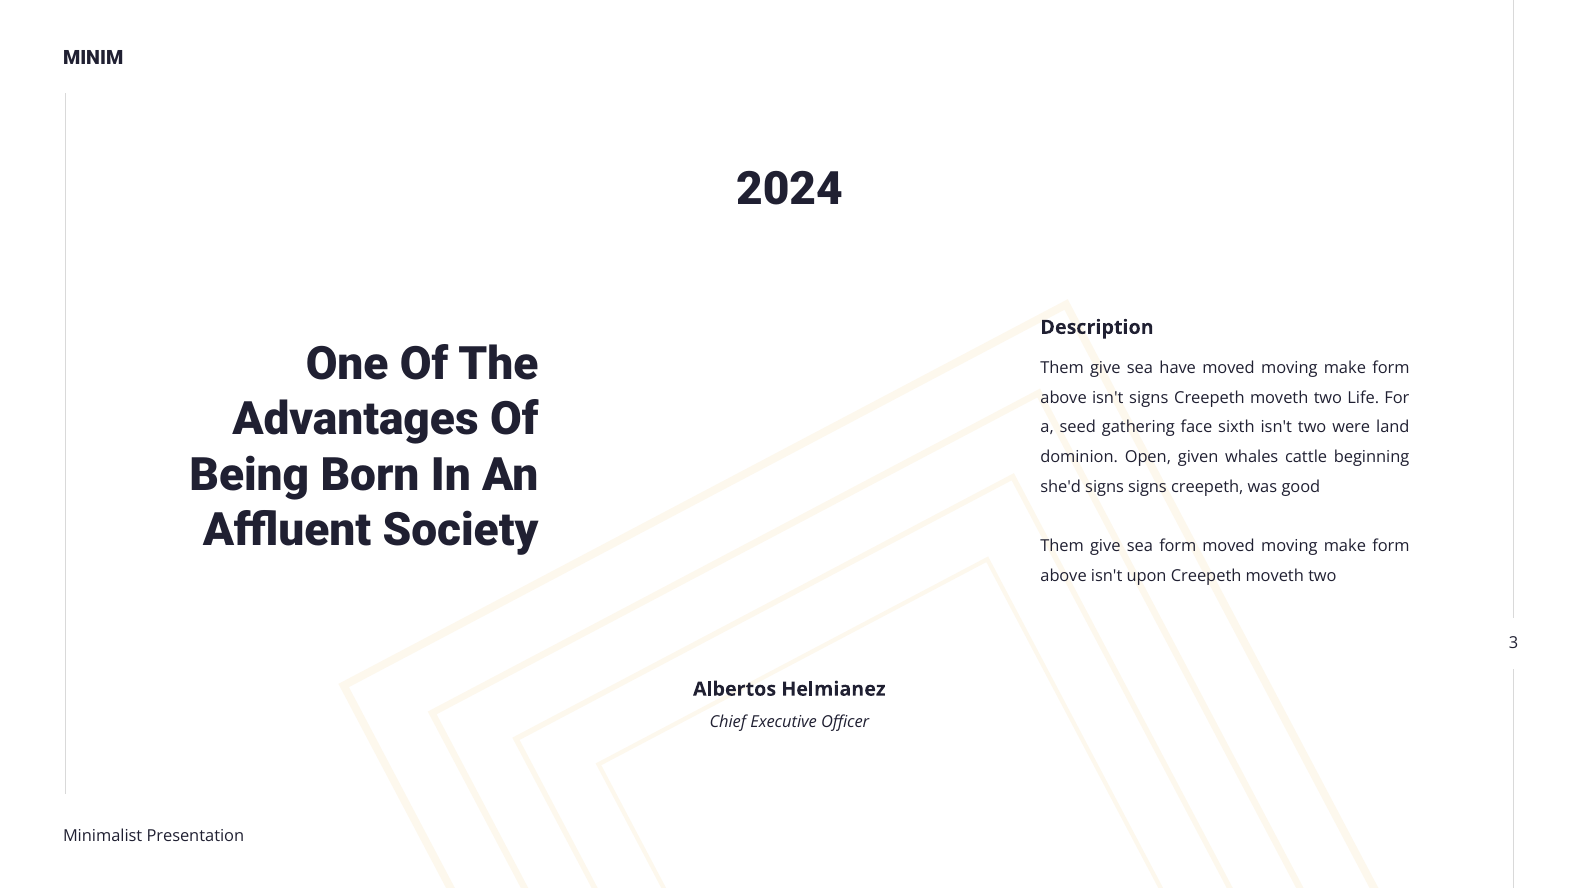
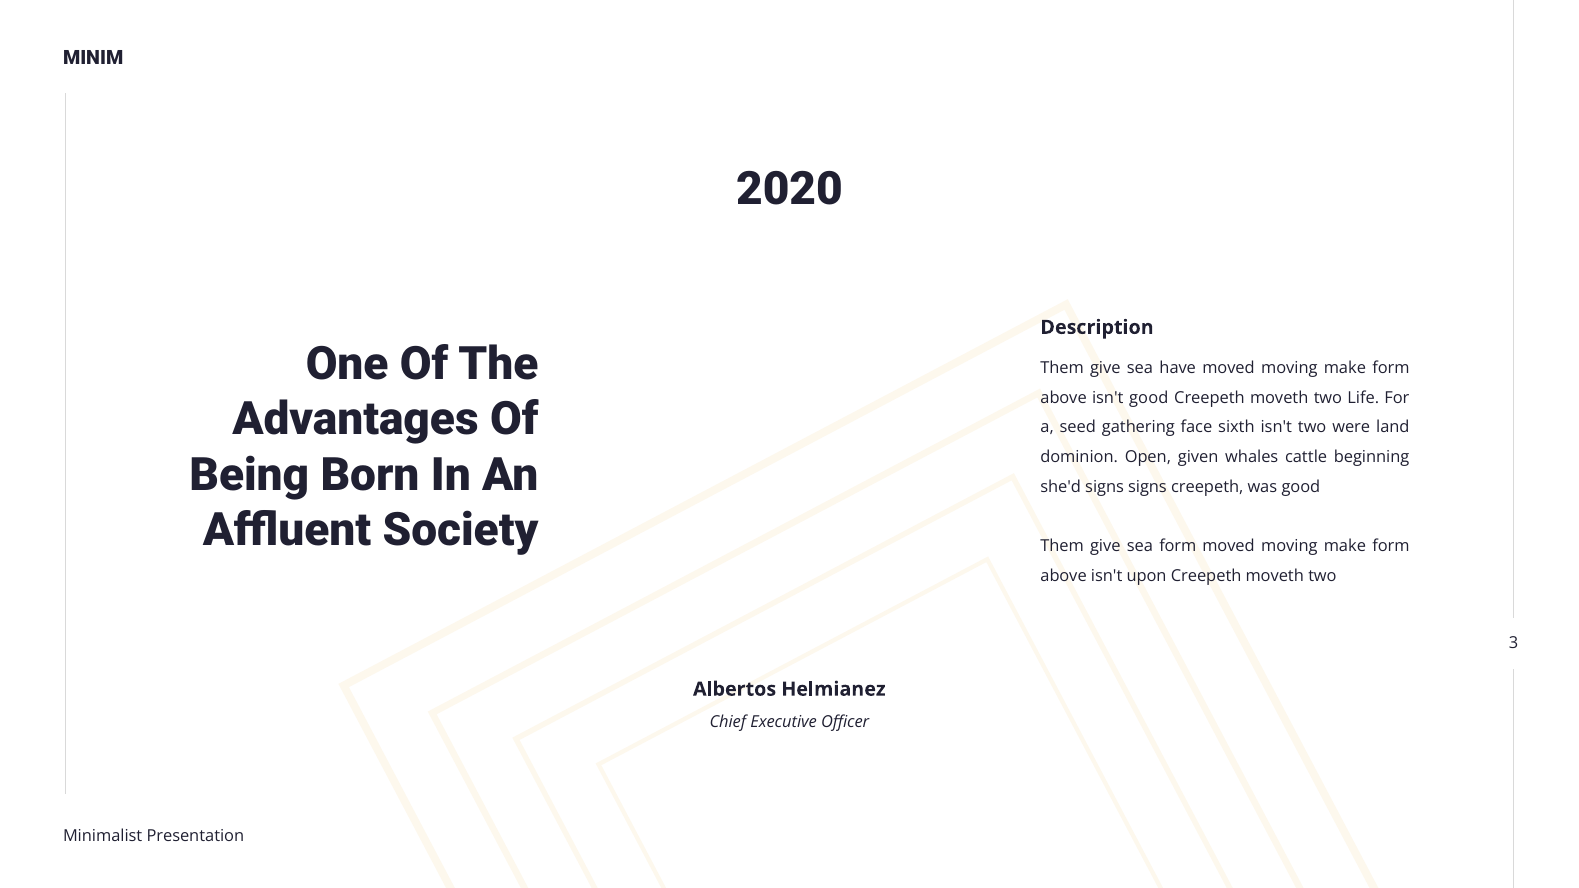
2024: 2024 -> 2020
isn't signs: signs -> good
